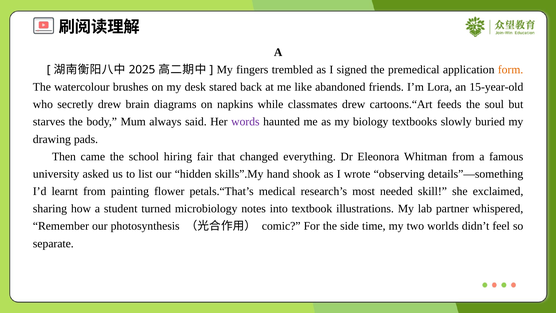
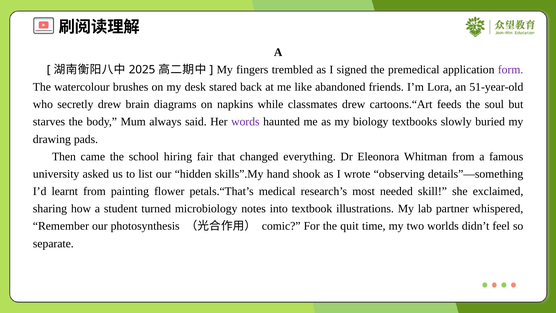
form colour: orange -> purple
15-year-old: 15-year-old -> 51-year-old
side: side -> quit
